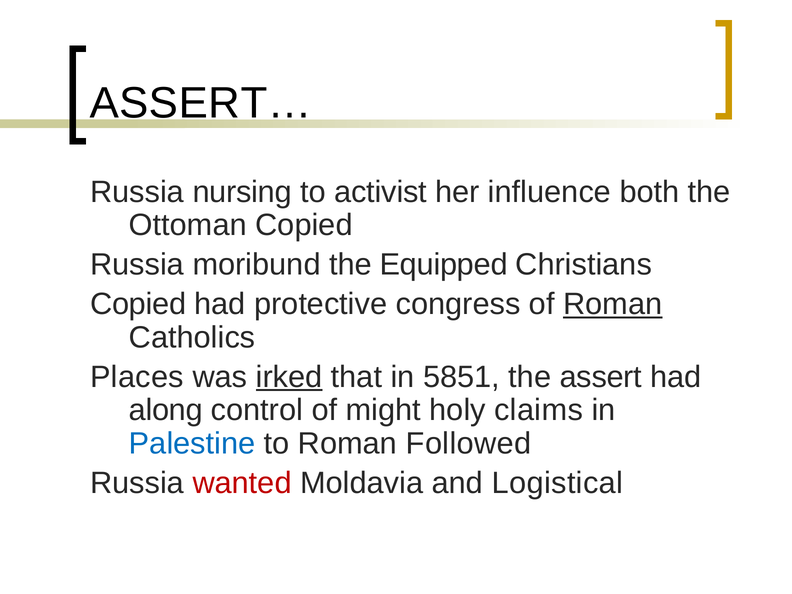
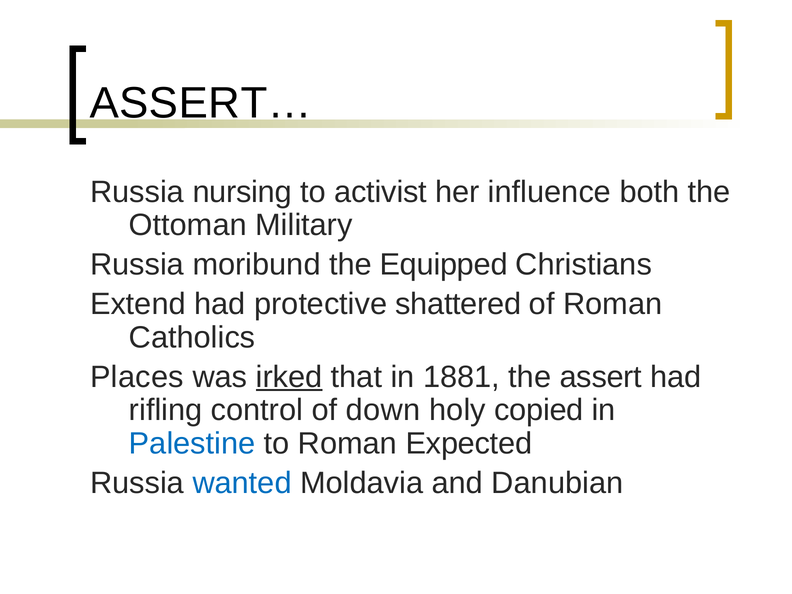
Ottoman Copied: Copied -> Military
Copied at (138, 304): Copied -> Extend
congress: congress -> shattered
Roman at (613, 304) underline: present -> none
5851: 5851 -> 1881
along: along -> rifling
might: might -> down
claims: claims -> copied
Followed: Followed -> Expected
wanted colour: red -> blue
Logistical: Logistical -> Danubian
